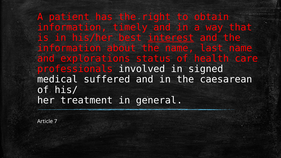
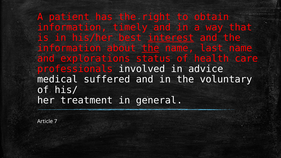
the at (150, 48) underline: none -> present
signed: signed -> advice
caesarean: caesarean -> voluntary
